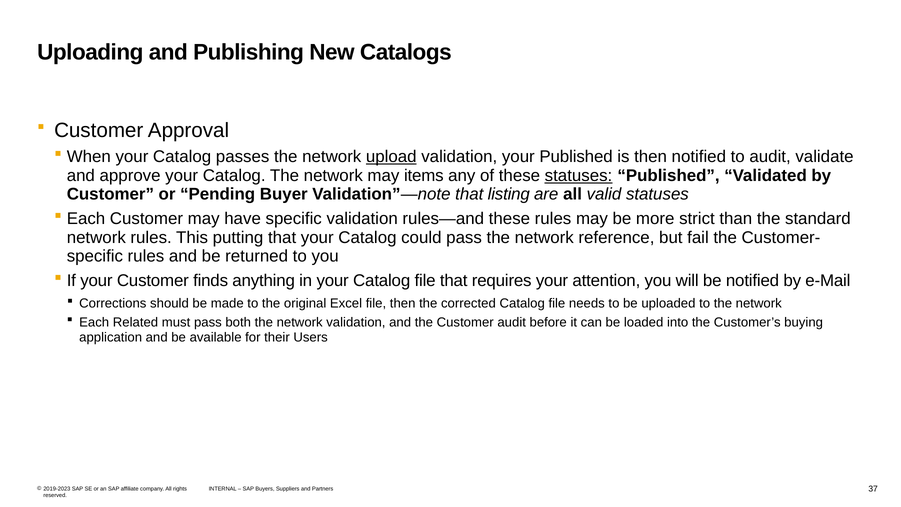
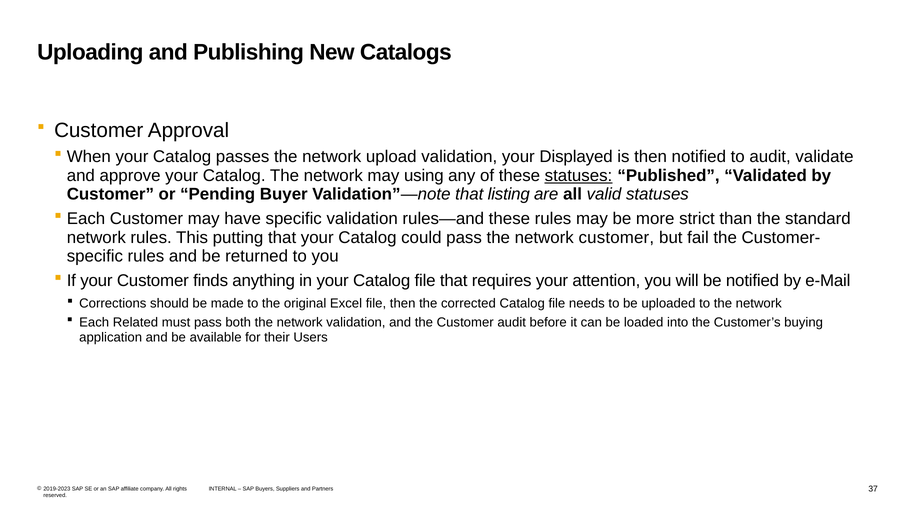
upload underline: present -> none
your Published: Published -> Displayed
items: items -> using
network reference: reference -> customer
